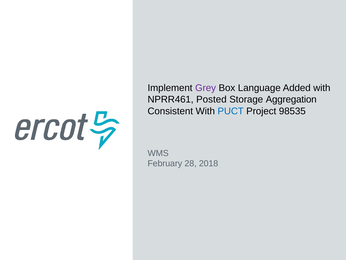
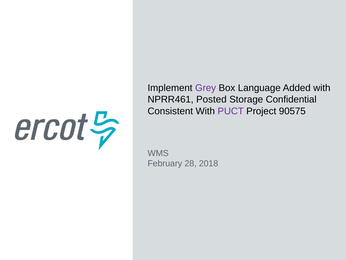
Aggregation: Aggregation -> Confidential
PUCT colour: blue -> purple
98535: 98535 -> 90575
